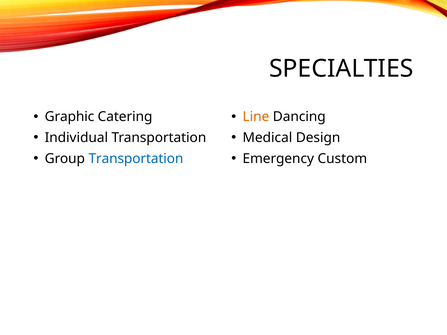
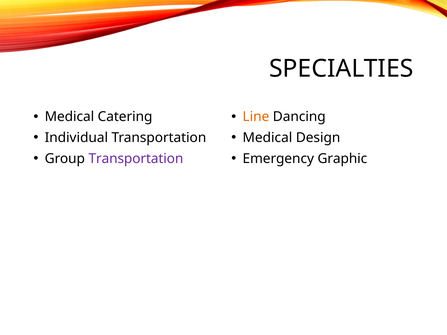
Graphic at (69, 117): Graphic -> Medical
Transportation at (136, 159) colour: blue -> purple
Custom: Custom -> Graphic
